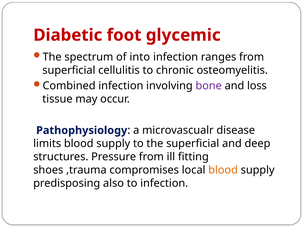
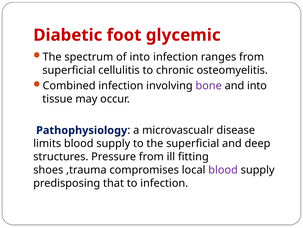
and loss: loss -> into
blood at (223, 169) colour: orange -> purple
also: also -> that
